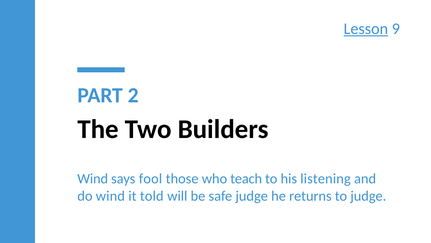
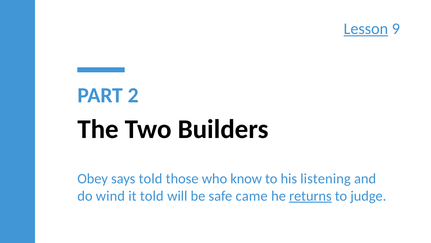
Wind at (93, 178): Wind -> Obey
says fool: fool -> told
teach: teach -> know
safe judge: judge -> came
returns underline: none -> present
